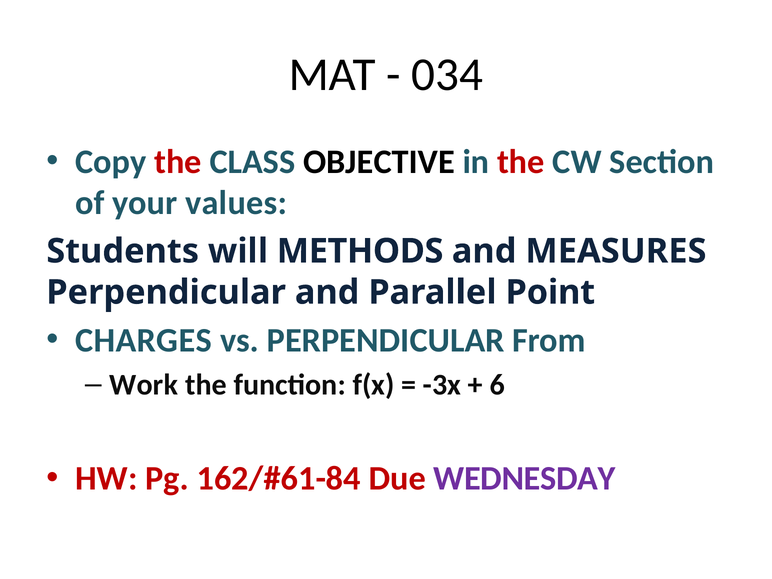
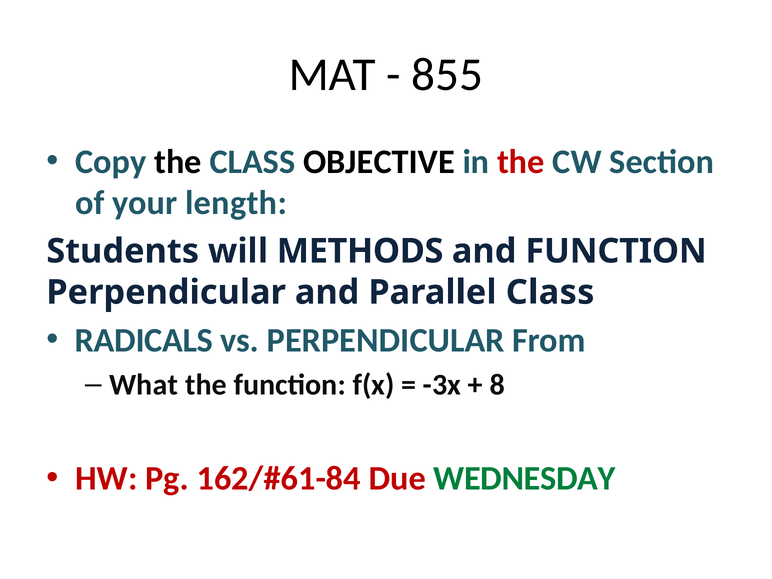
034: 034 -> 855
the at (178, 162) colour: red -> black
values: values -> length
and MEASURES: MEASURES -> FUNCTION
Parallel Point: Point -> Class
CHARGES: CHARGES -> RADICALS
Work: Work -> What
6: 6 -> 8
WEDNESDAY colour: purple -> green
